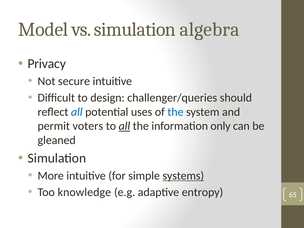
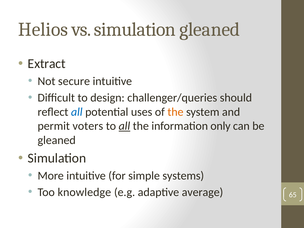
Model: Model -> Helios
simulation algebra: algebra -> gleaned
Privacy: Privacy -> Extract
the at (175, 112) colour: blue -> orange
systems underline: present -> none
entropy: entropy -> average
